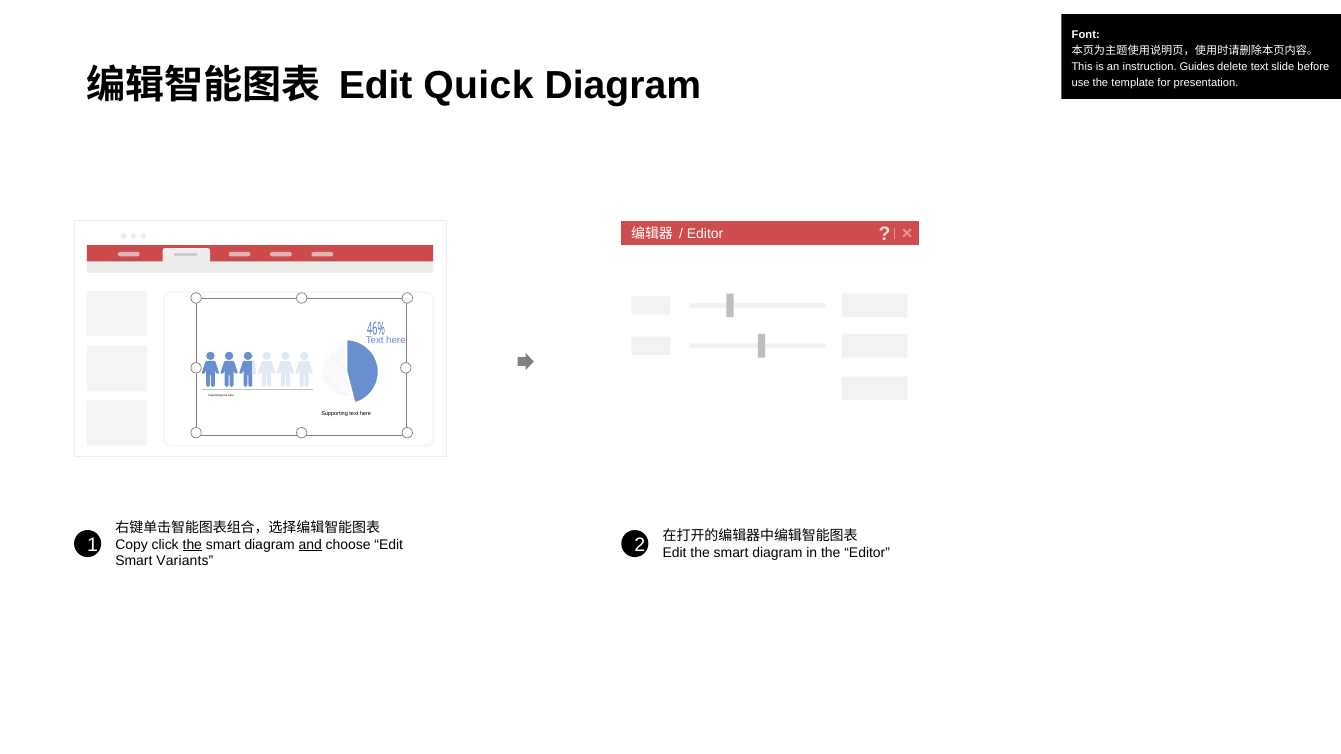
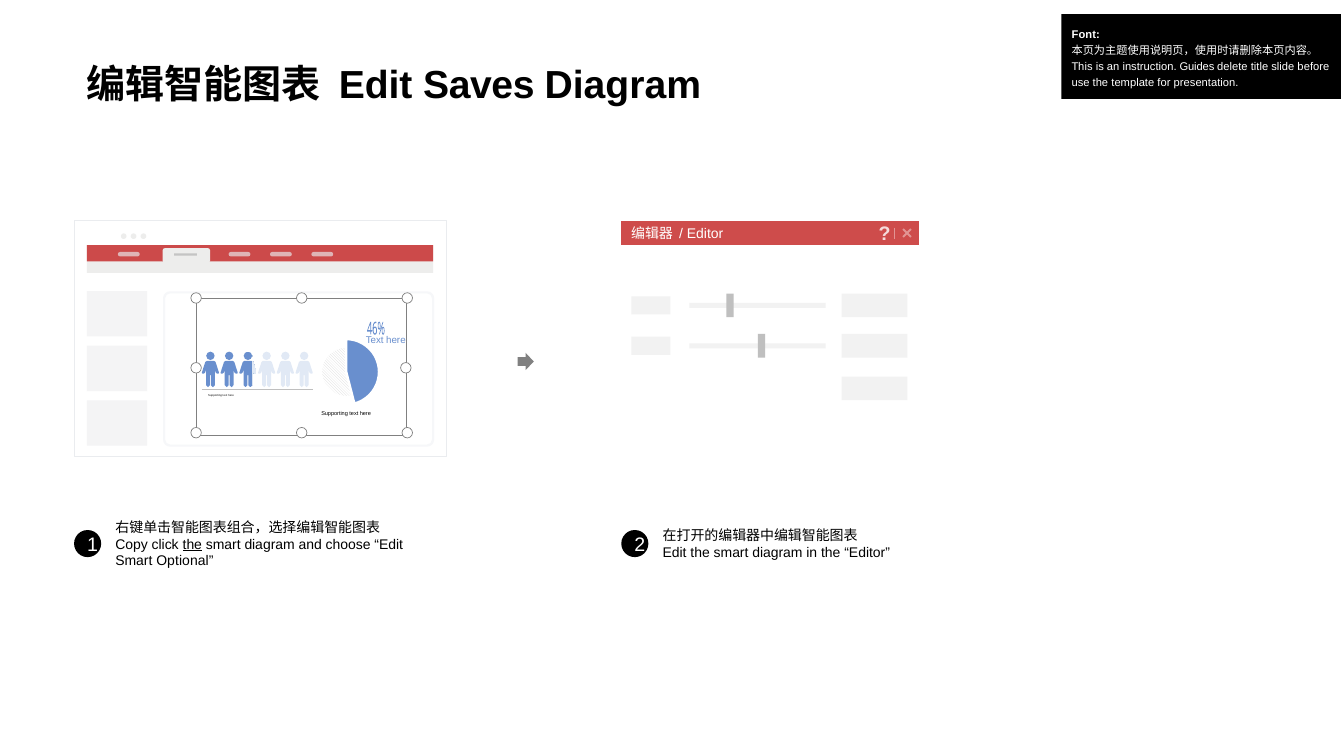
delete text: text -> title
Quick: Quick -> Saves
and underline: present -> none
Variants: Variants -> Optional
